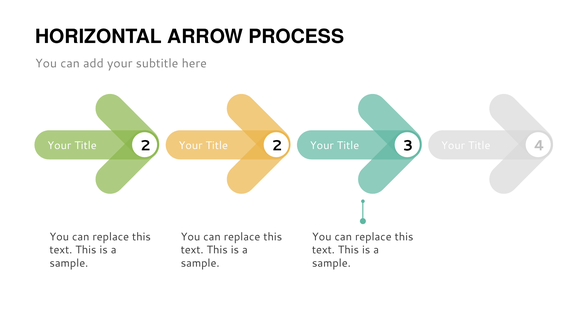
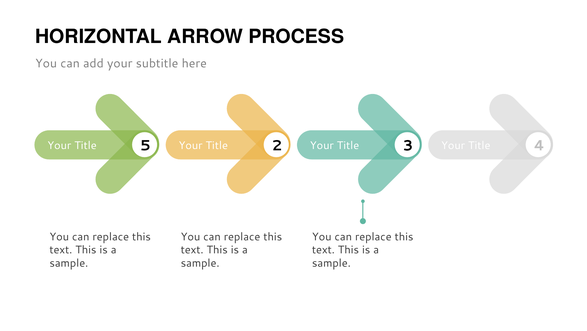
2 at (145, 145): 2 -> 5
